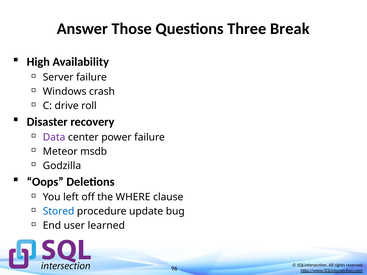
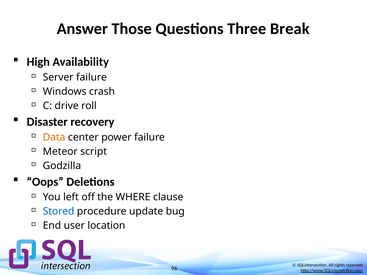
Data colour: purple -> orange
msdb: msdb -> script
learned: learned -> location
